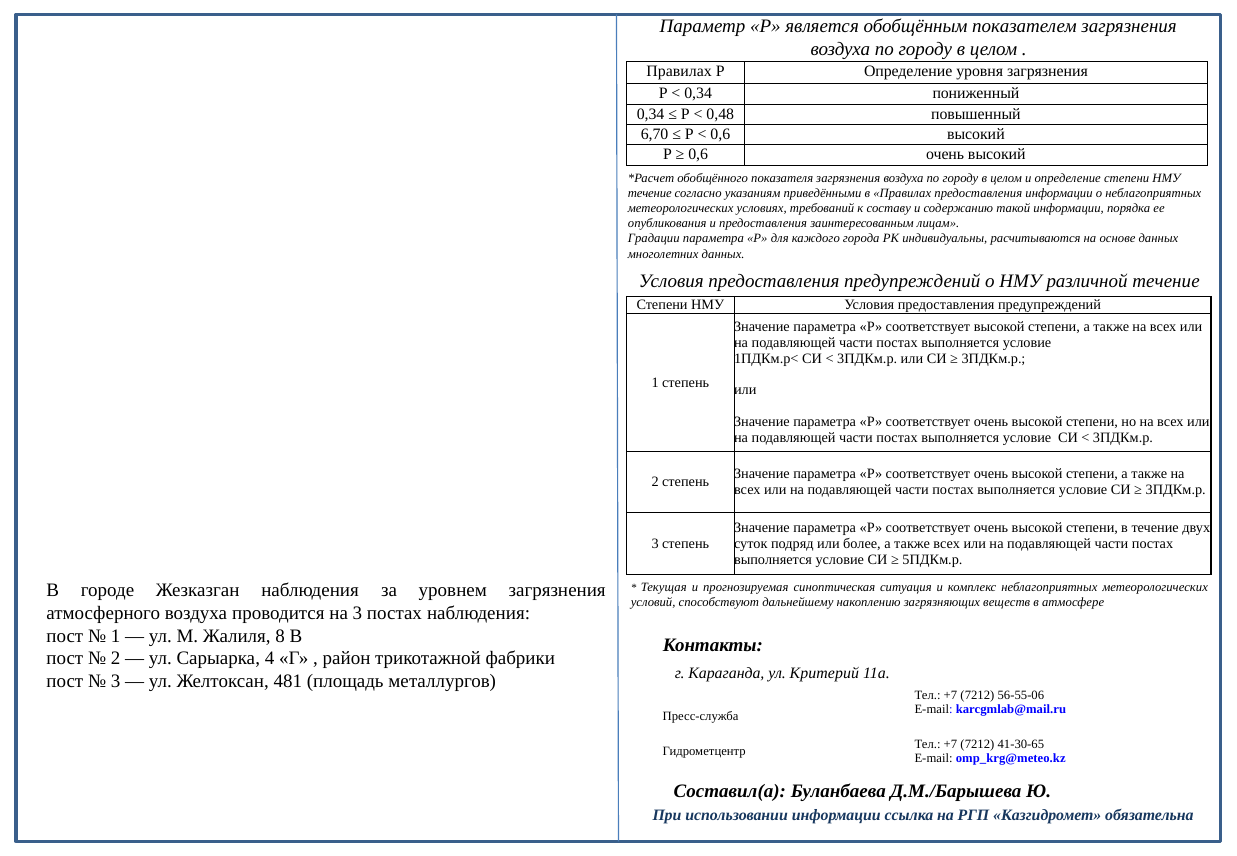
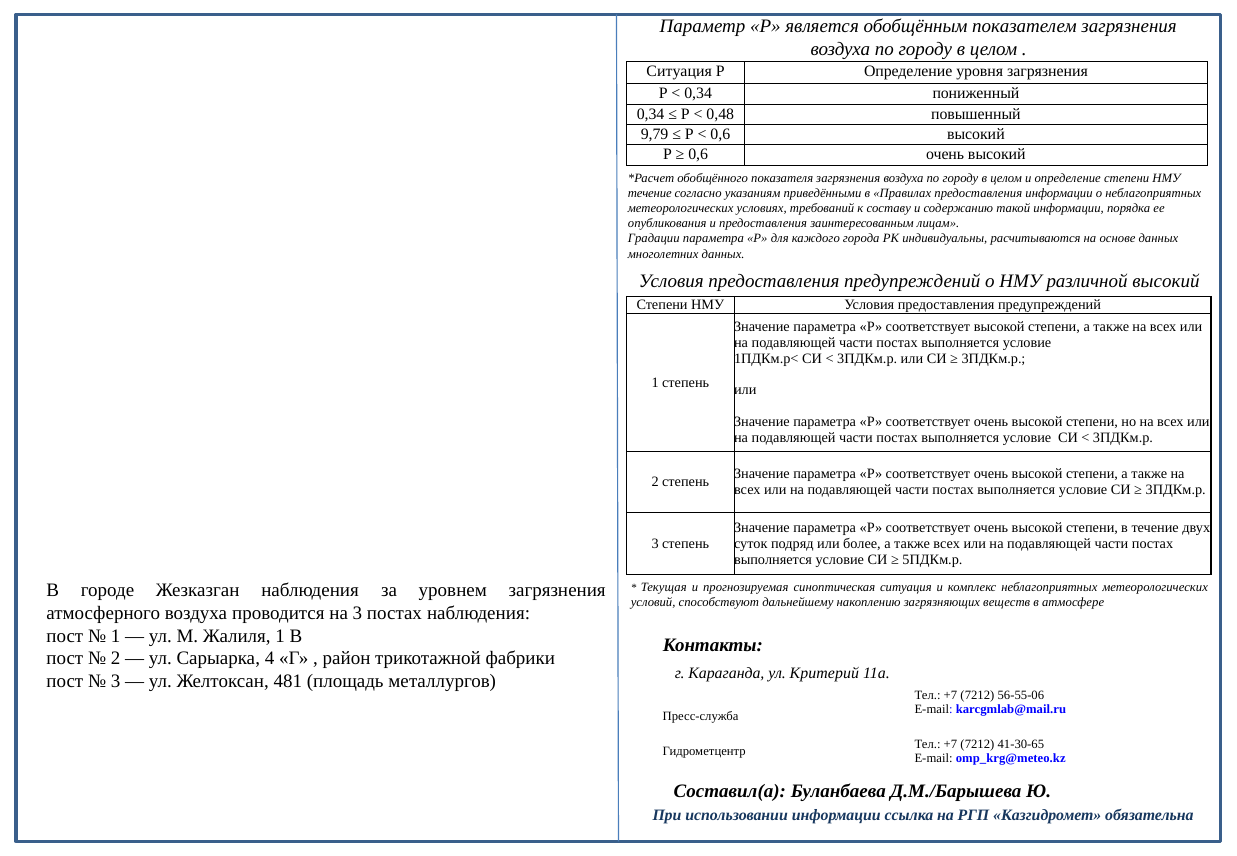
Правилах at (679, 72): Правилах -> Ситуация
6,70: 6,70 -> 9,79
различной течение: течение -> высокий
Жалиля 8: 8 -> 1
